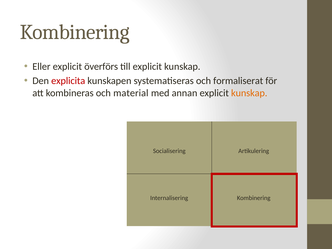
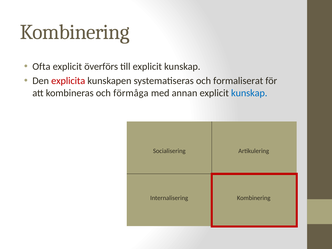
Eller: Eller -> Ofta
material: material -> förmåga
kunskap at (249, 93) colour: orange -> blue
